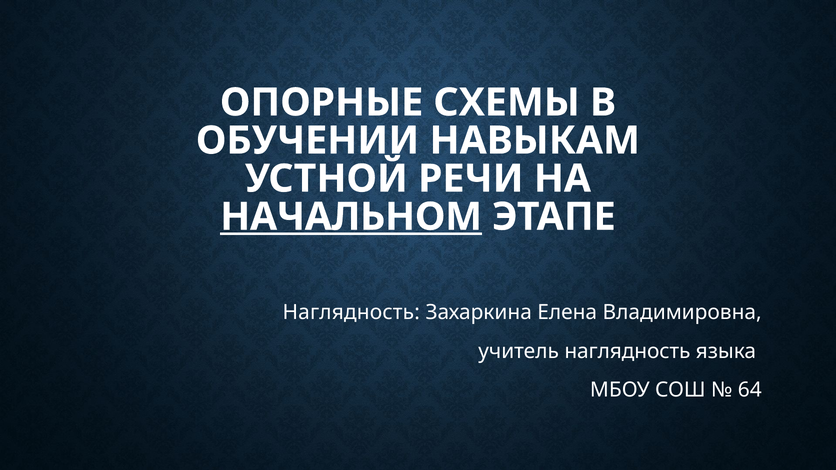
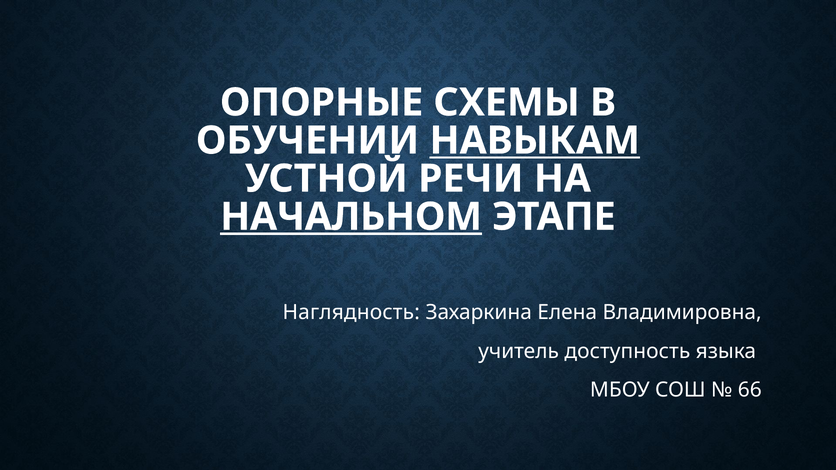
НАВЫКАМ underline: none -> present
учитель наглядность: наглядность -> доступность
64: 64 -> 66
